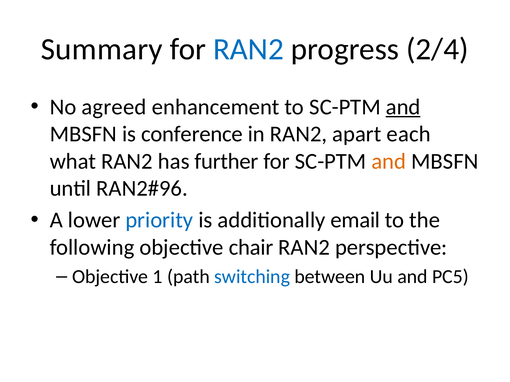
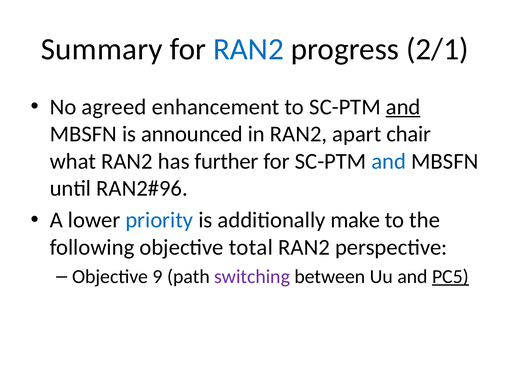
2/4: 2/4 -> 2/1
conference: conference -> announced
each: each -> chair
and at (389, 161) colour: orange -> blue
email: email -> make
chair: chair -> total
1: 1 -> 9
switching colour: blue -> purple
PC5 underline: none -> present
